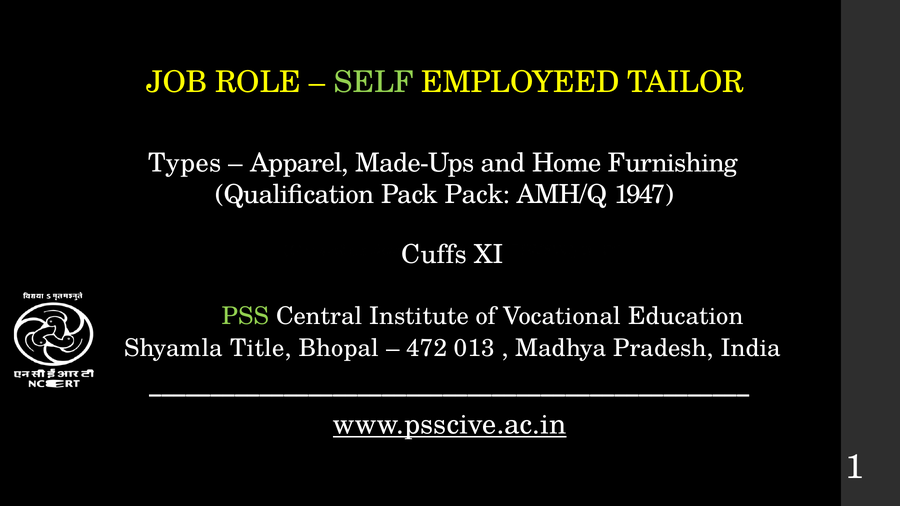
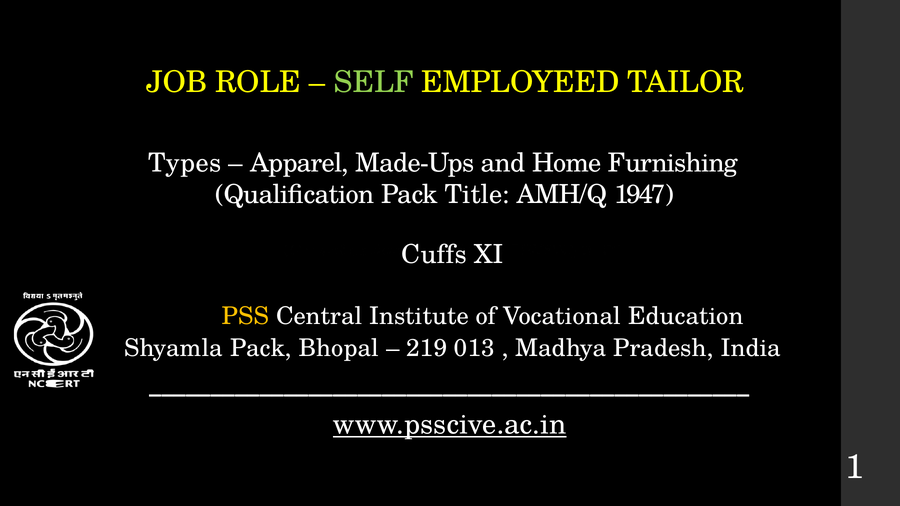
Pack Pack: Pack -> Title
PSS colour: light green -> yellow
Shyamla Title: Title -> Pack
472: 472 -> 219
